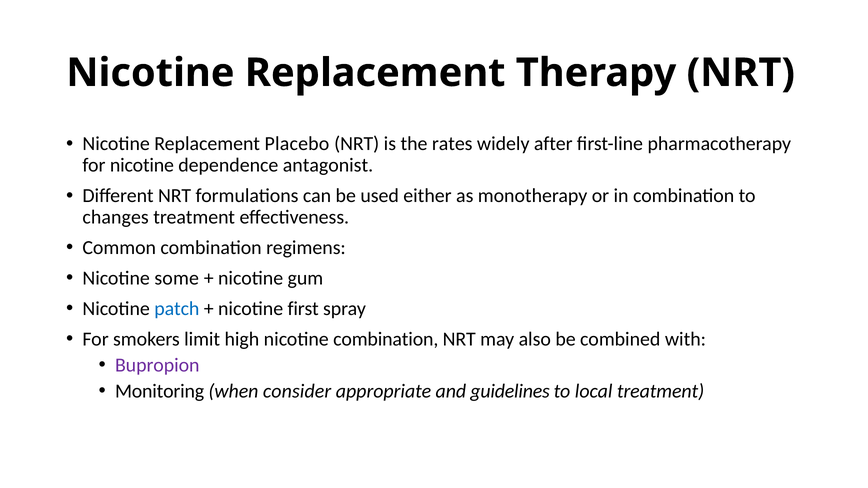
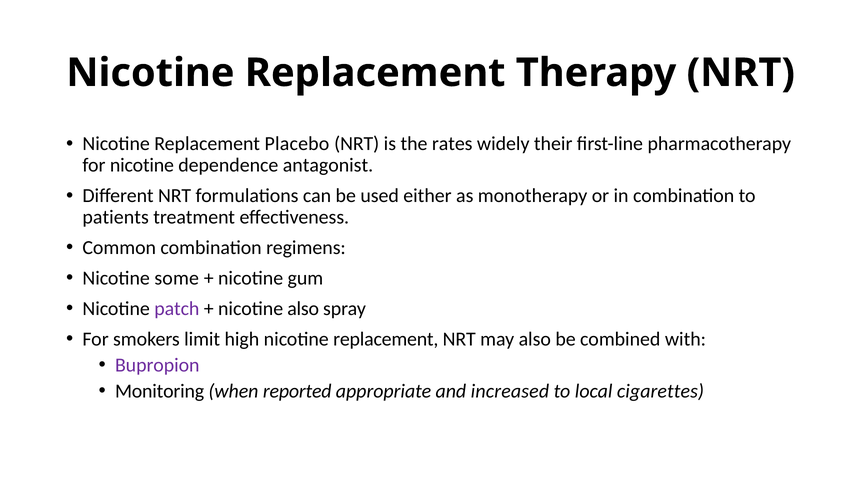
after: after -> their
changes: changes -> patients
patch colour: blue -> purple
nicotine first: first -> also
high nicotine combination: combination -> replacement
consider: consider -> reported
guidelines: guidelines -> increased
local treatment: treatment -> cigarettes
